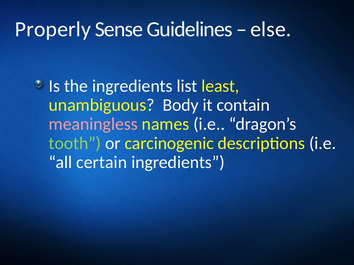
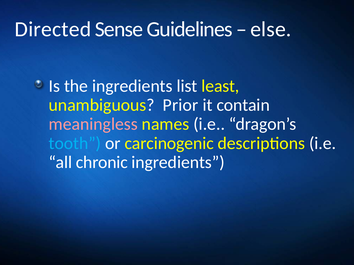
Properly: Properly -> Directed
Body: Body -> Prior
tooth colour: light green -> light blue
certain: certain -> chronic
